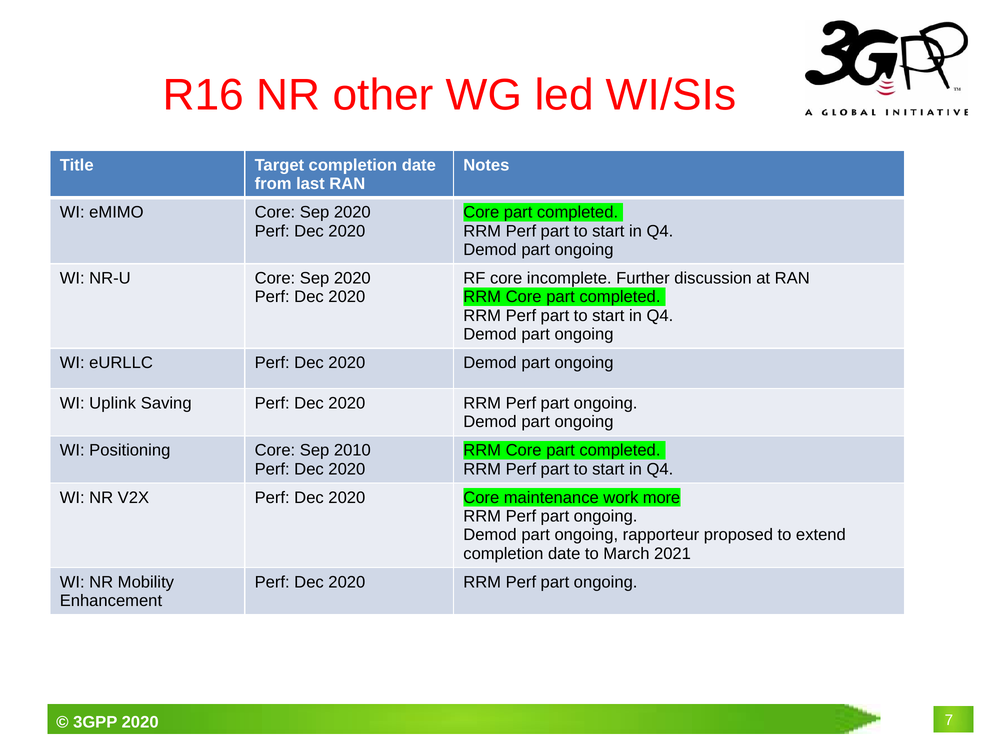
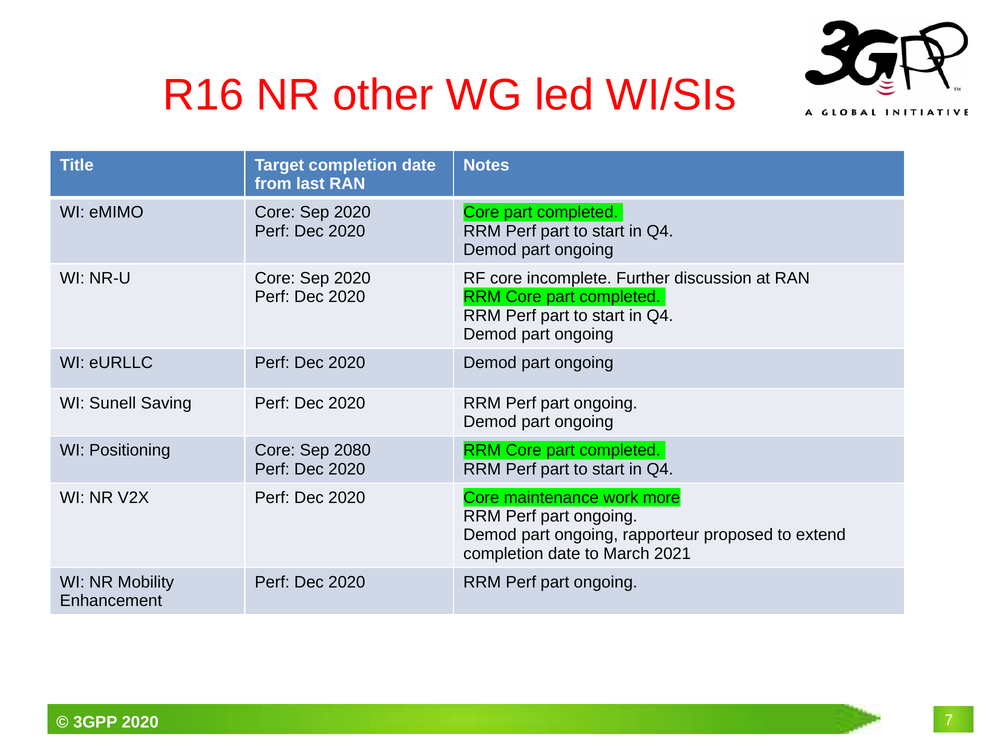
Uplink: Uplink -> Sunell
2010: 2010 -> 2080
